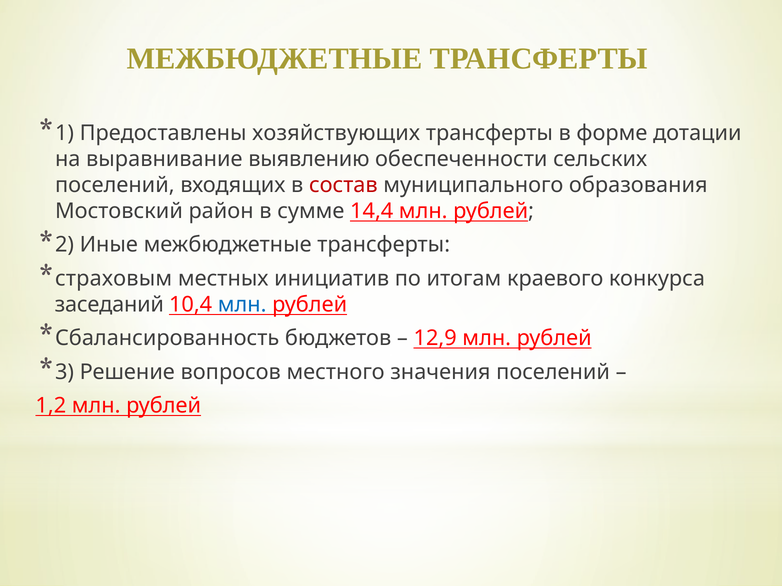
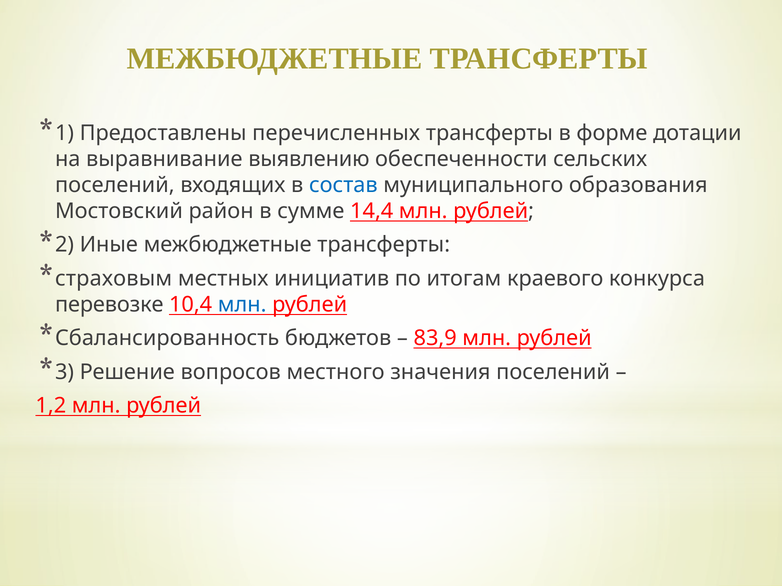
хозяйствующих: хозяйствующих -> перечисленных
состав colour: red -> blue
заседаний: заседаний -> перевозке
12,9: 12,9 -> 83,9
